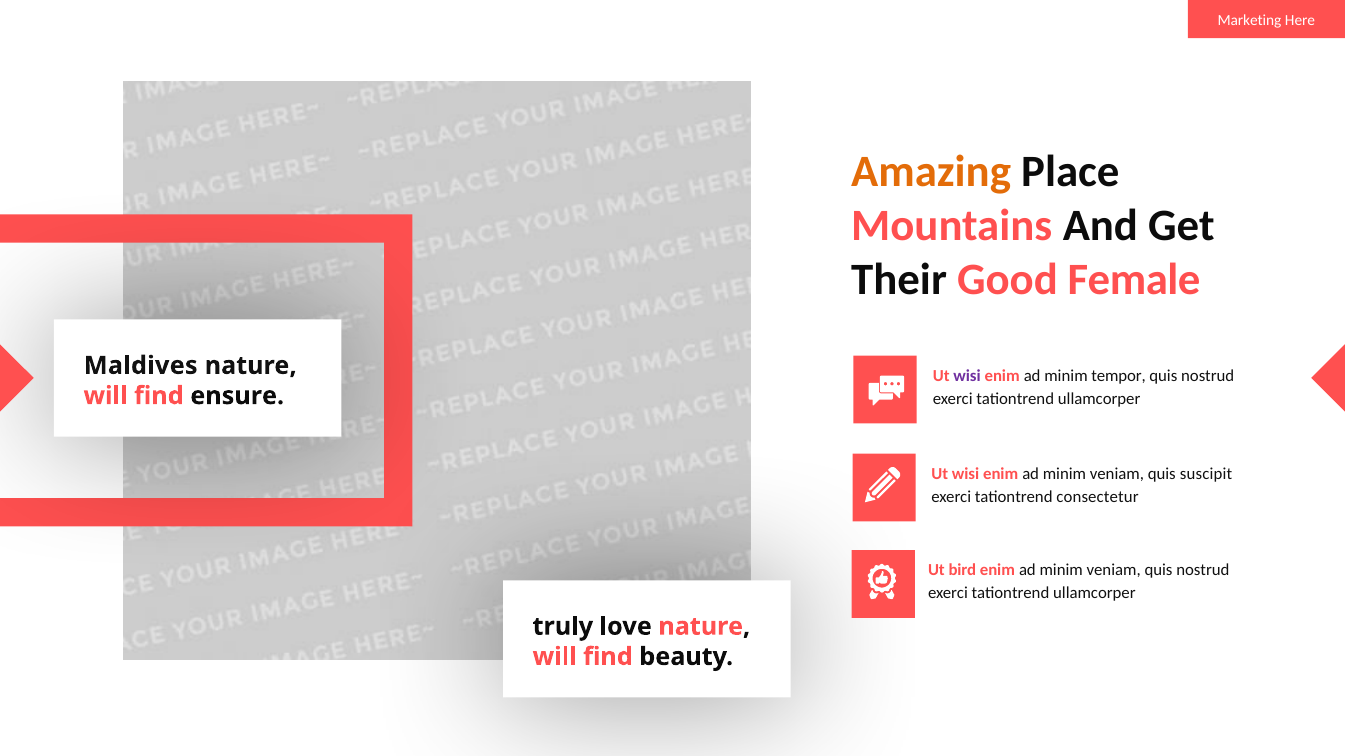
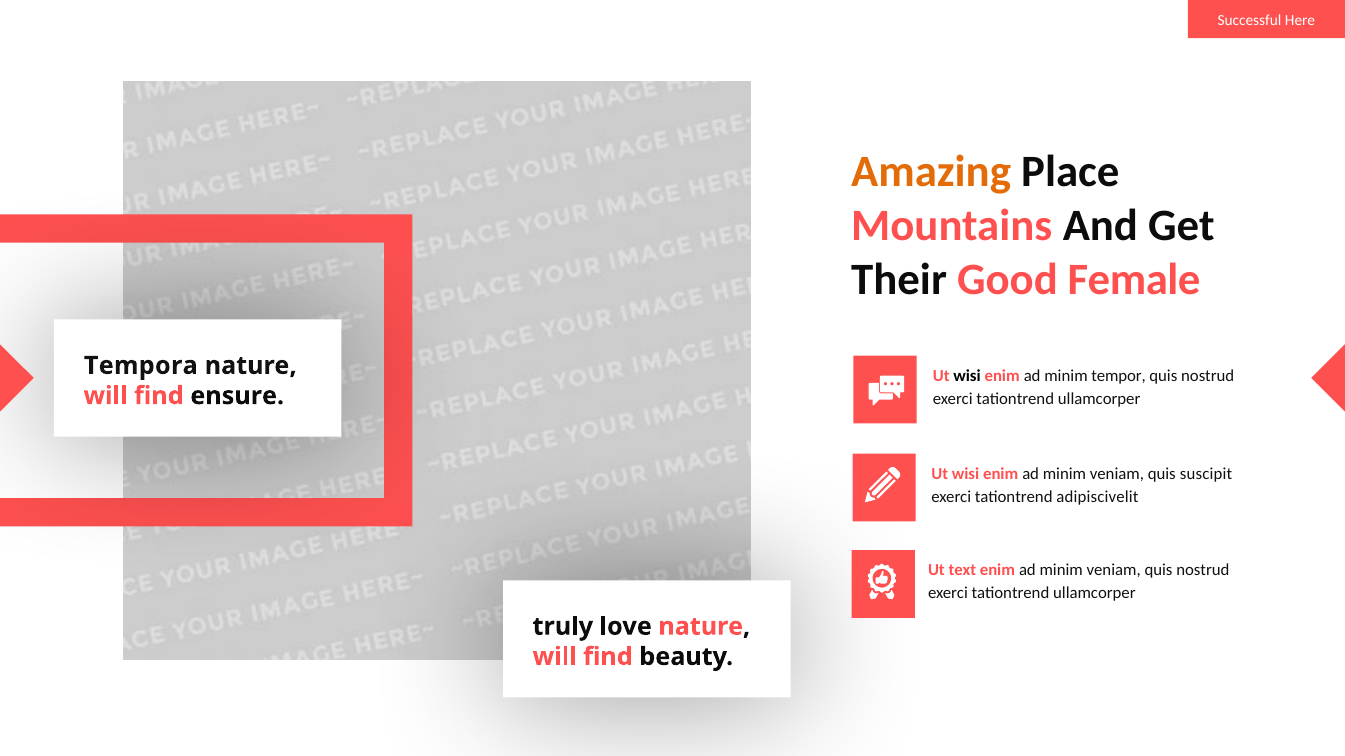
Marketing: Marketing -> Successful
Maldives: Maldives -> Tempora
wisi at (967, 376) colour: purple -> black
consectetur: consectetur -> adipiscivelit
bird: bird -> text
